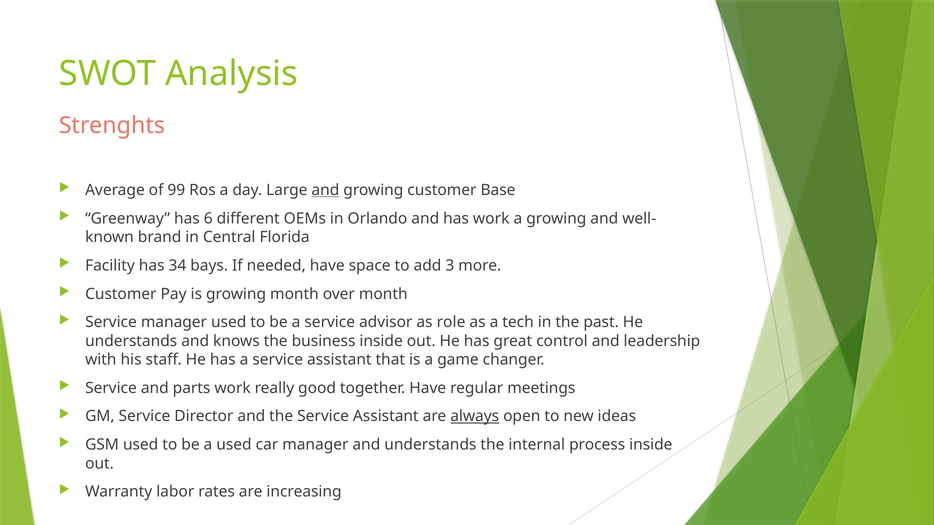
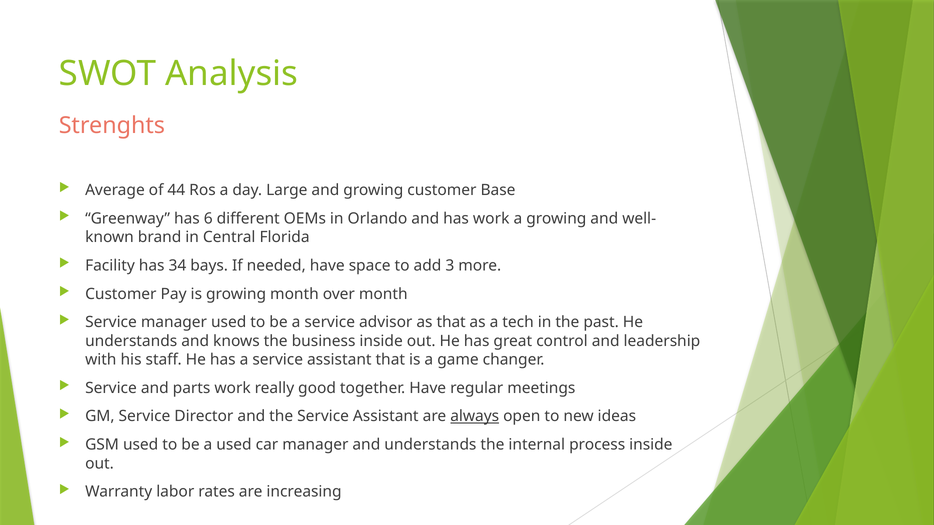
99: 99 -> 44
and at (325, 190) underline: present -> none
as role: role -> that
